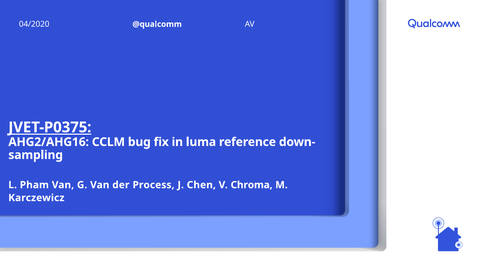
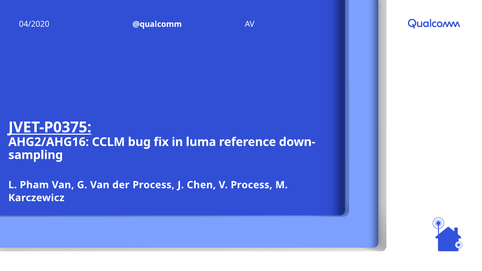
V Chroma: Chroma -> Process
